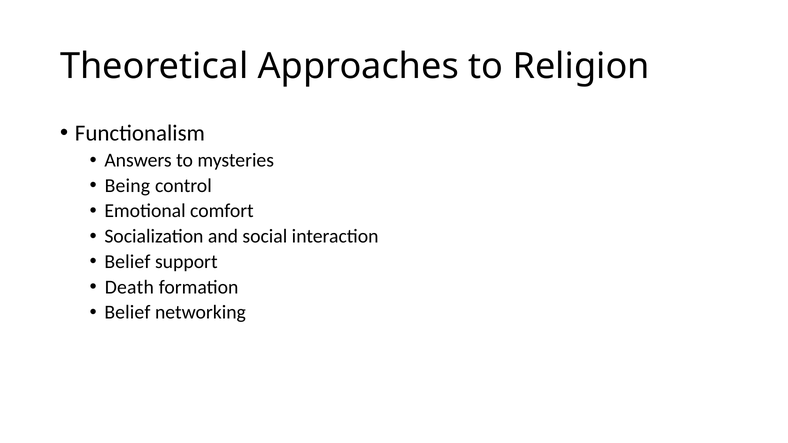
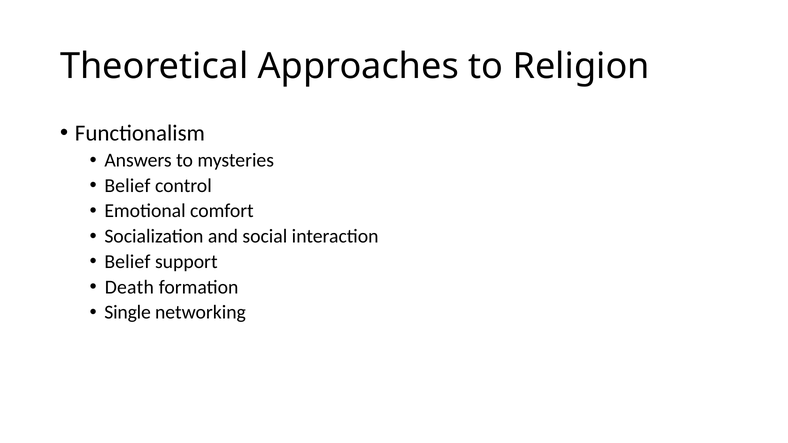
Being at (127, 186): Being -> Belief
Belief at (127, 313): Belief -> Single
